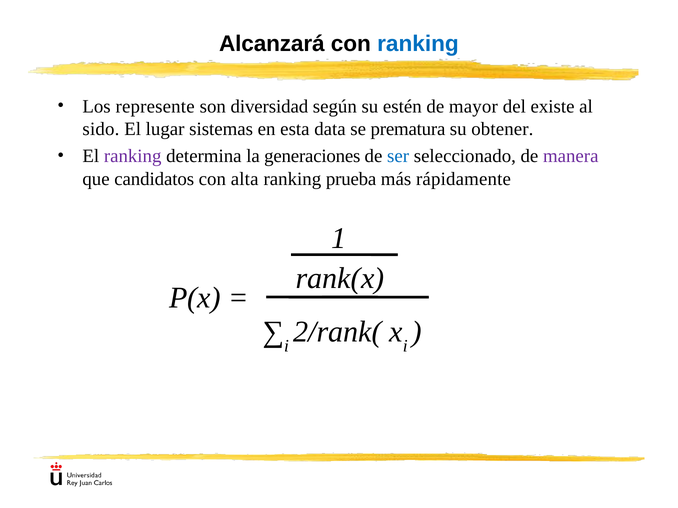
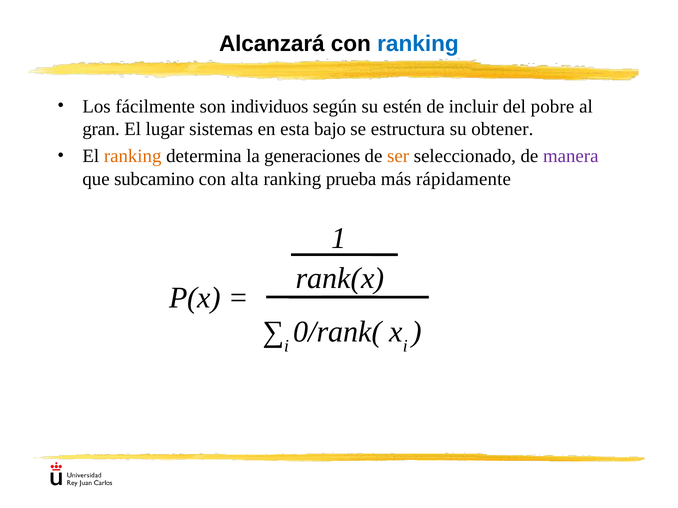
represente: represente -> fácilmente
diversidad: diversidad -> individuos
mayor: mayor -> incluir
existe: existe -> pobre
sido: sido -> gran
data: data -> bajo
prematura: prematura -> estructura
ranking at (133, 156) colour: purple -> orange
ser colour: blue -> orange
candidatos: candidatos -> subcamino
2/rank(: 2/rank( -> 0/rank(
